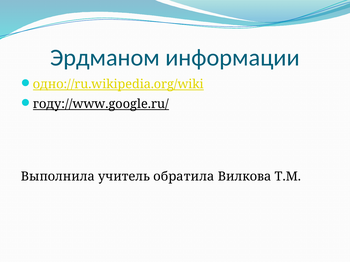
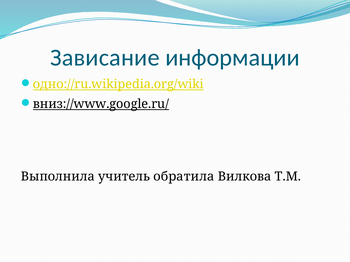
Эрдманом: Эрдманом -> Зависание
году://www.google.ru/: году://www.google.ru/ -> вниз://www.google.ru/
